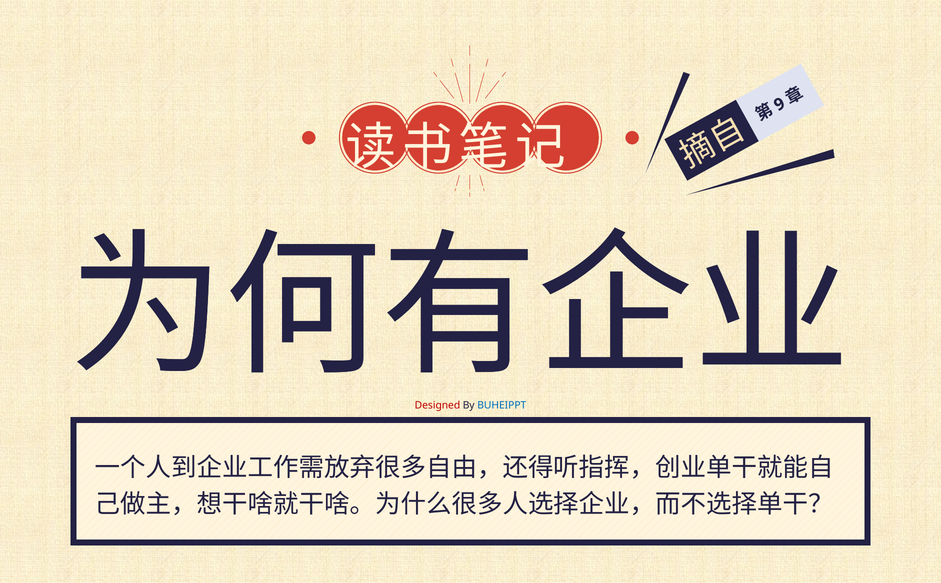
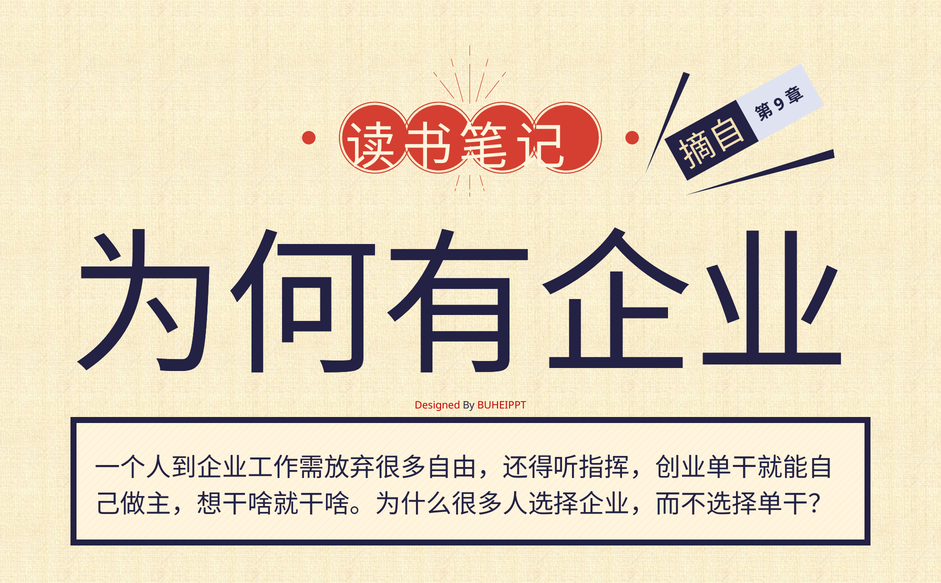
BUHEIPPT colour: blue -> red
